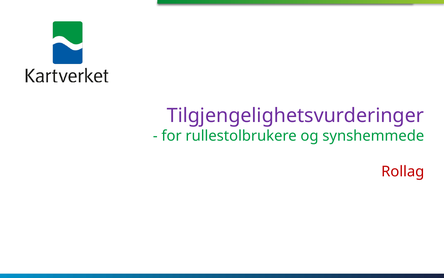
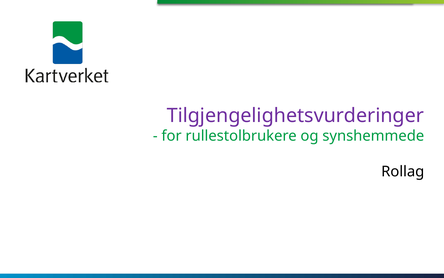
Rollag colour: red -> black
